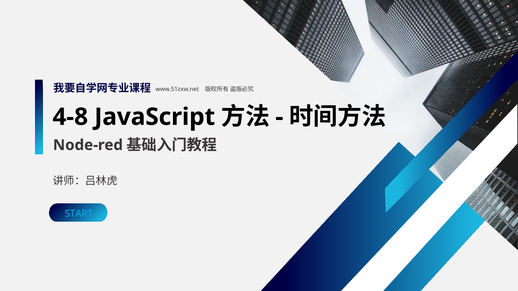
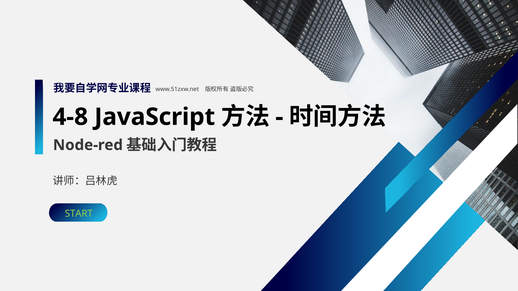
START colour: light blue -> light green
